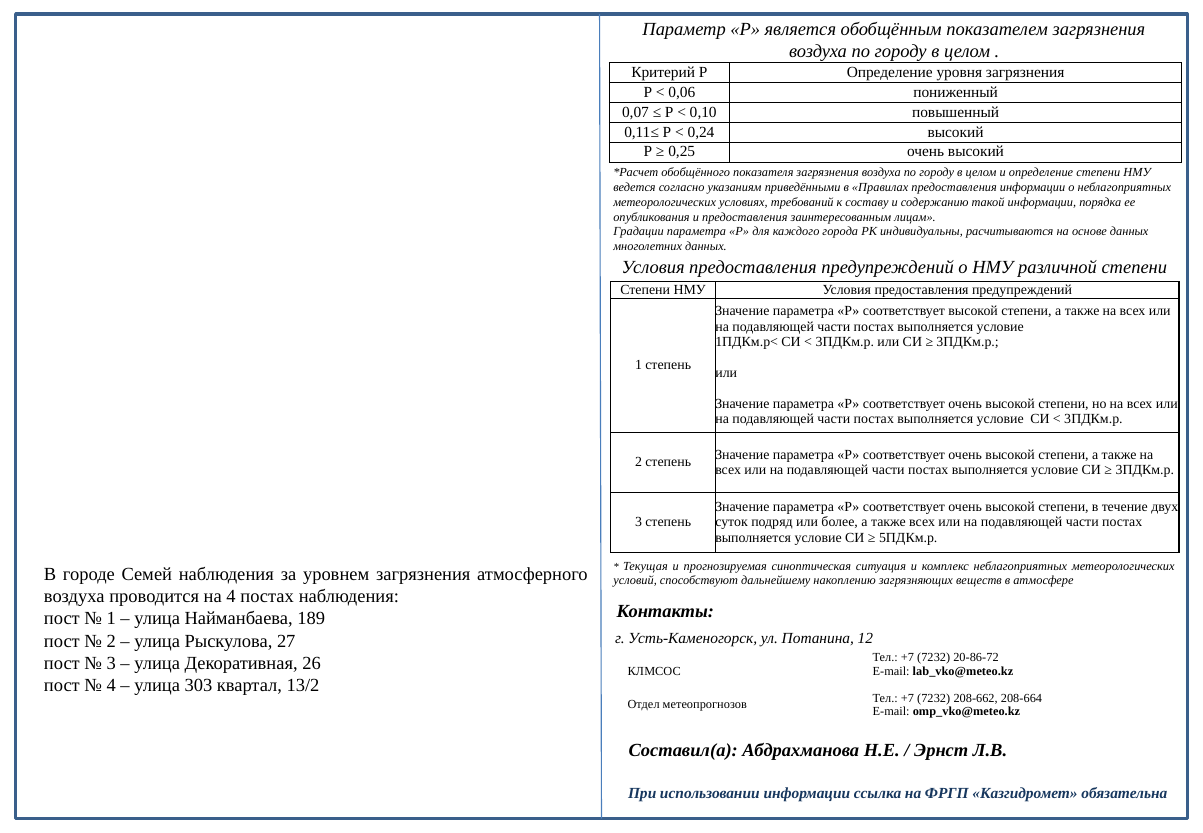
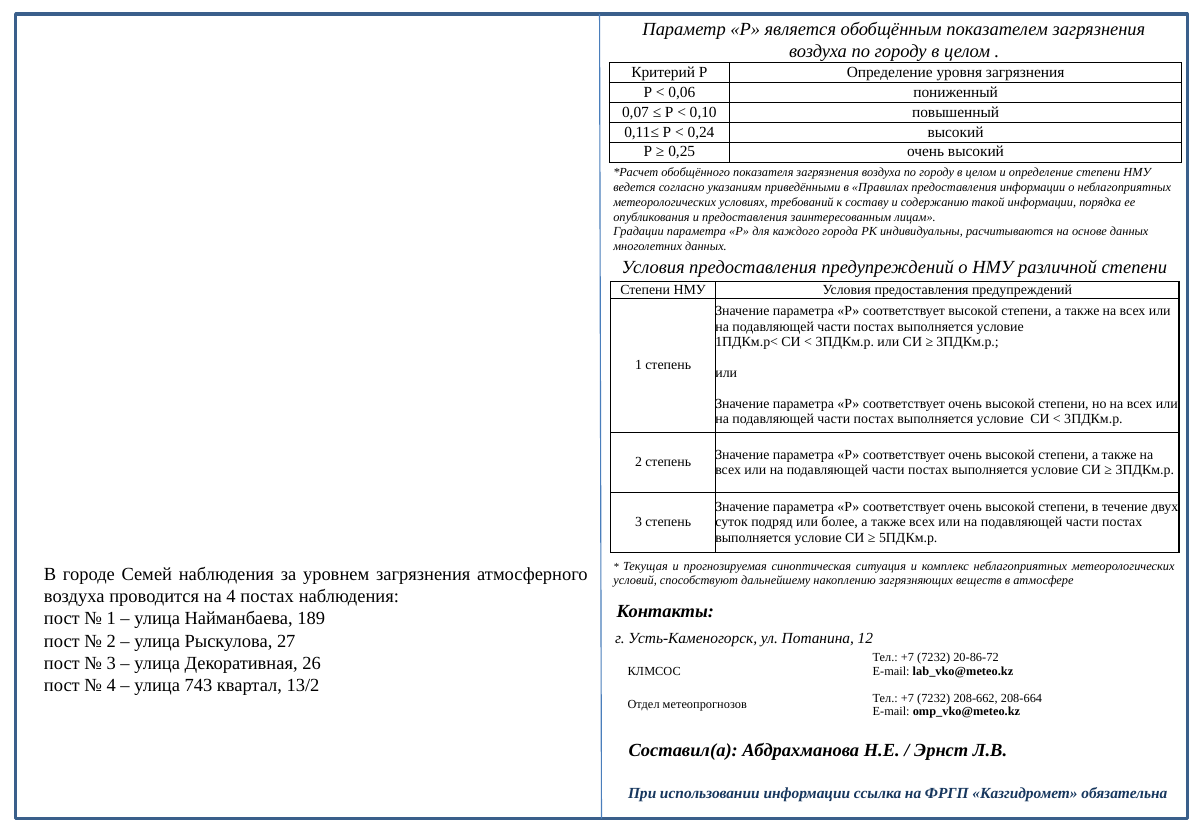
303: 303 -> 743
